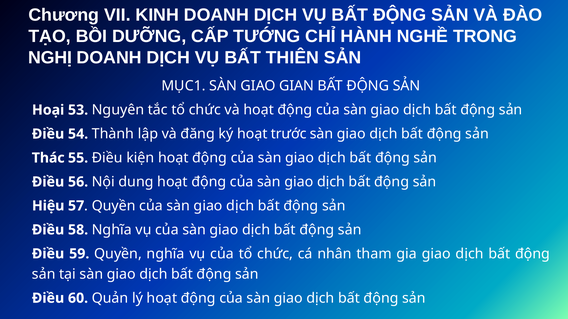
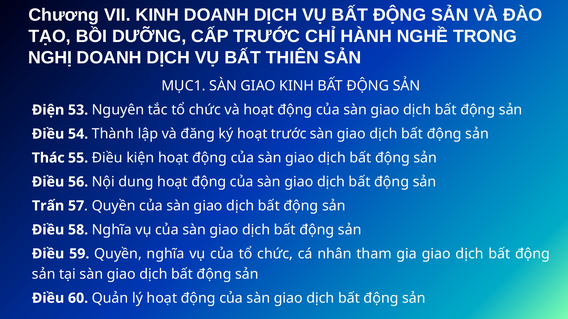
CẤP TƯỚNG: TƯỚNG -> TRƯỚC
GIAO GIAN: GIAN -> KINH
Hoại: Hoại -> Điện
Hiệu: Hiệu -> Trấn
